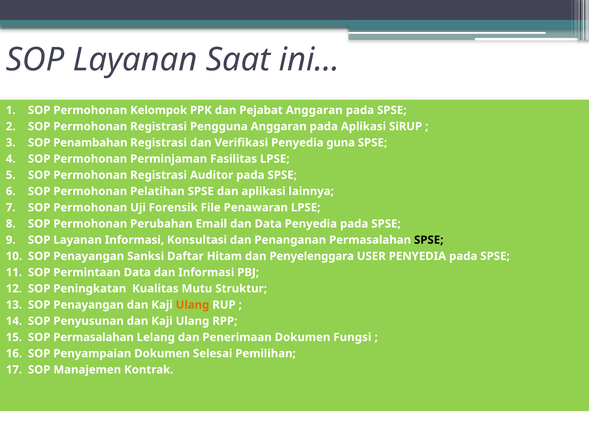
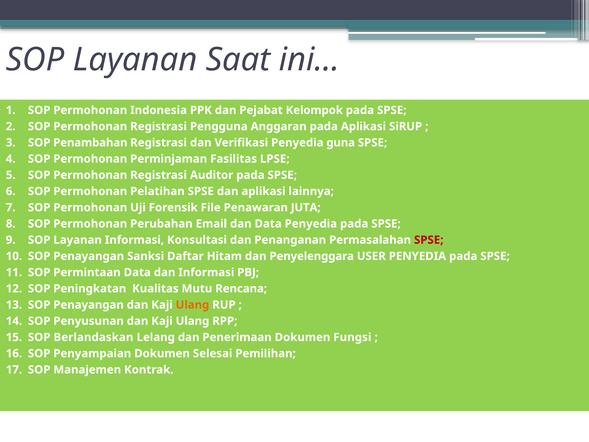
Kelompok: Kelompok -> Indonesia
Pejabat Anggaran: Anggaran -> Kelompok
Penawaran LPSE: LPSE -> JUTA
SPSE at (429, 240) colour: black -> red
Struktur: Struktur -> Rencana
SOP Permasalahan: Permasalahan -> Berlandaskan
